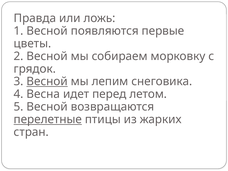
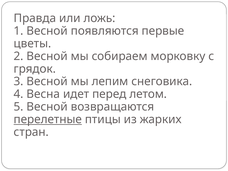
Весной at (47, 81) underline: present -> none
